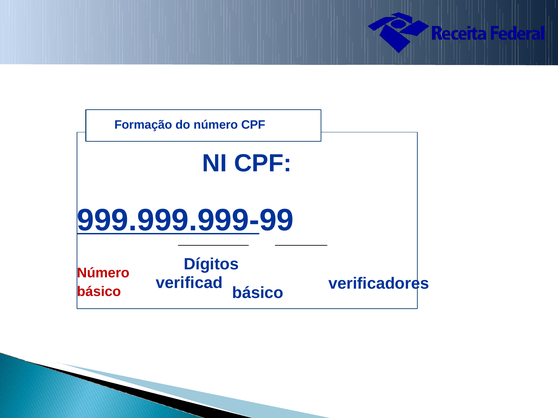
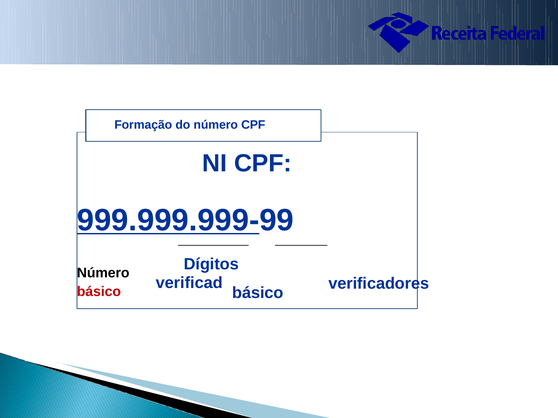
Número at (103, 273) colour: red -> black
